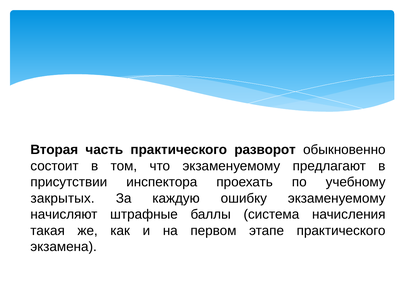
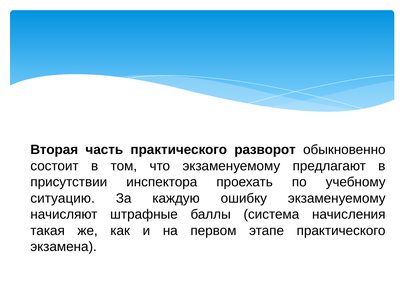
закрытых: закрытых -> ситуацию
